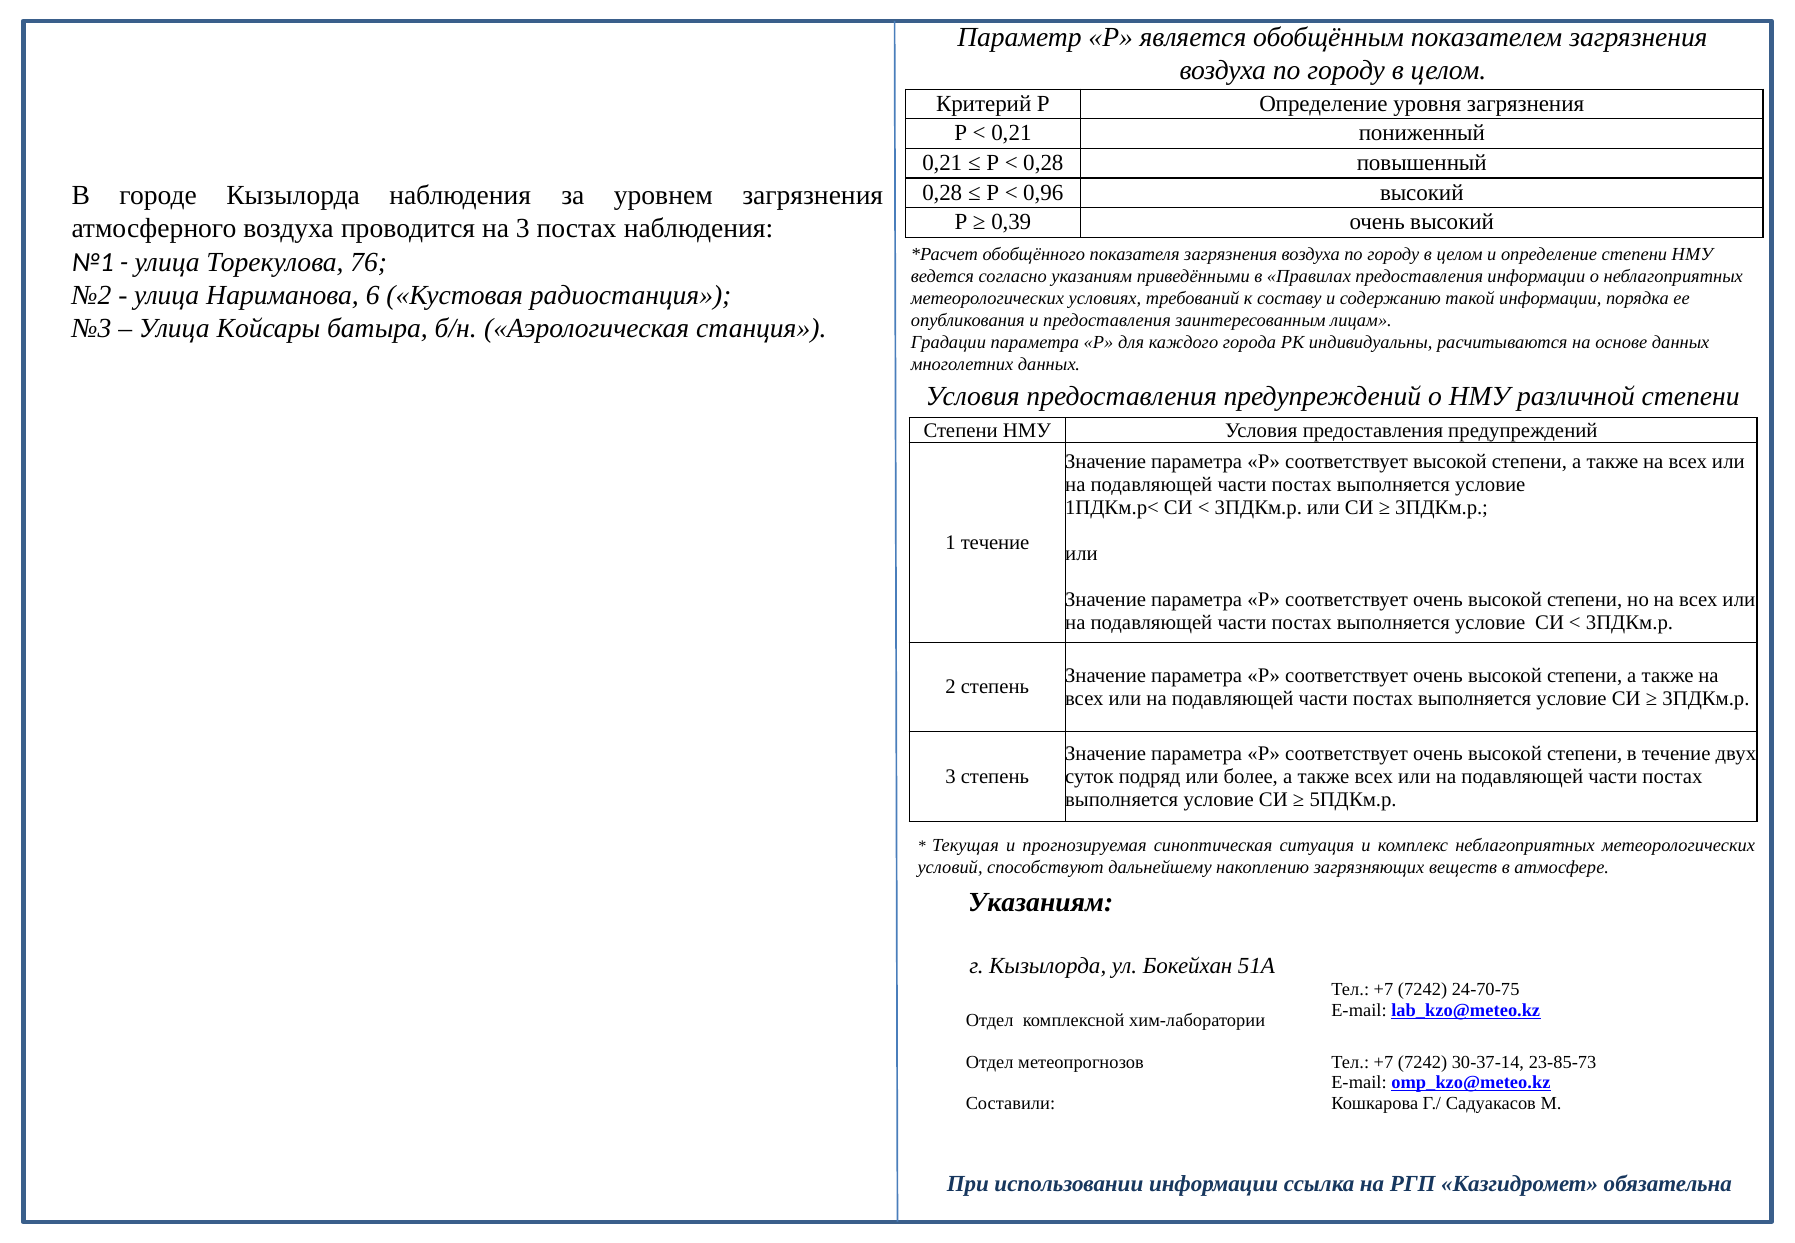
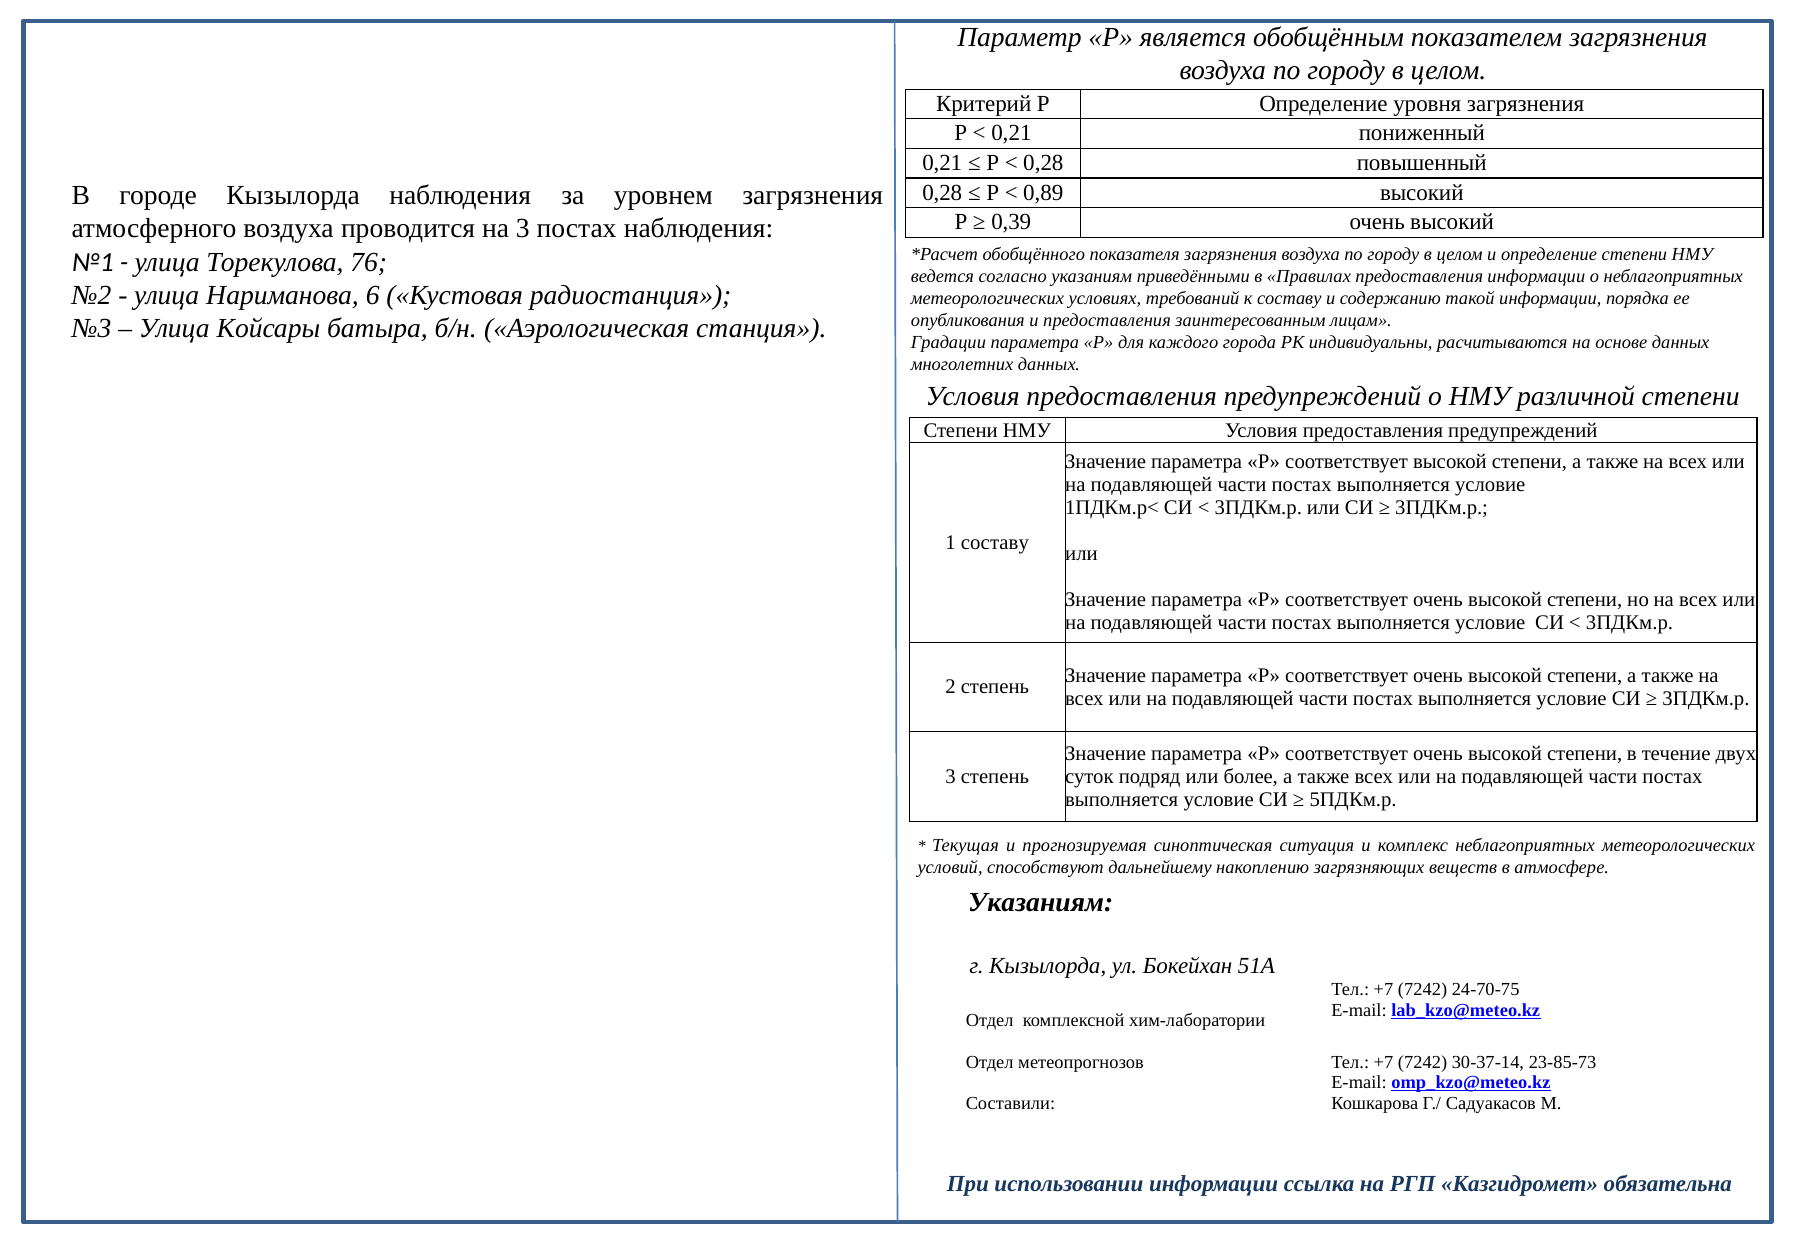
0,96: 0,96 -> 0,89
1 течение: течение -> составу
